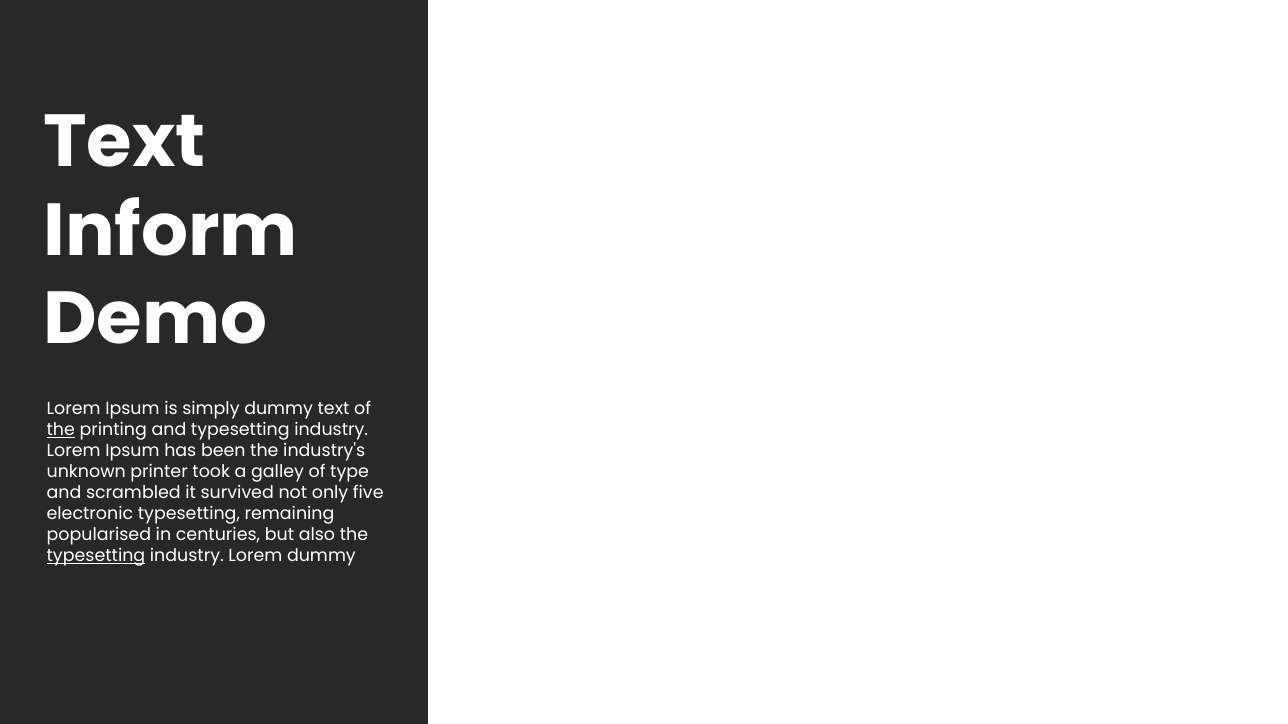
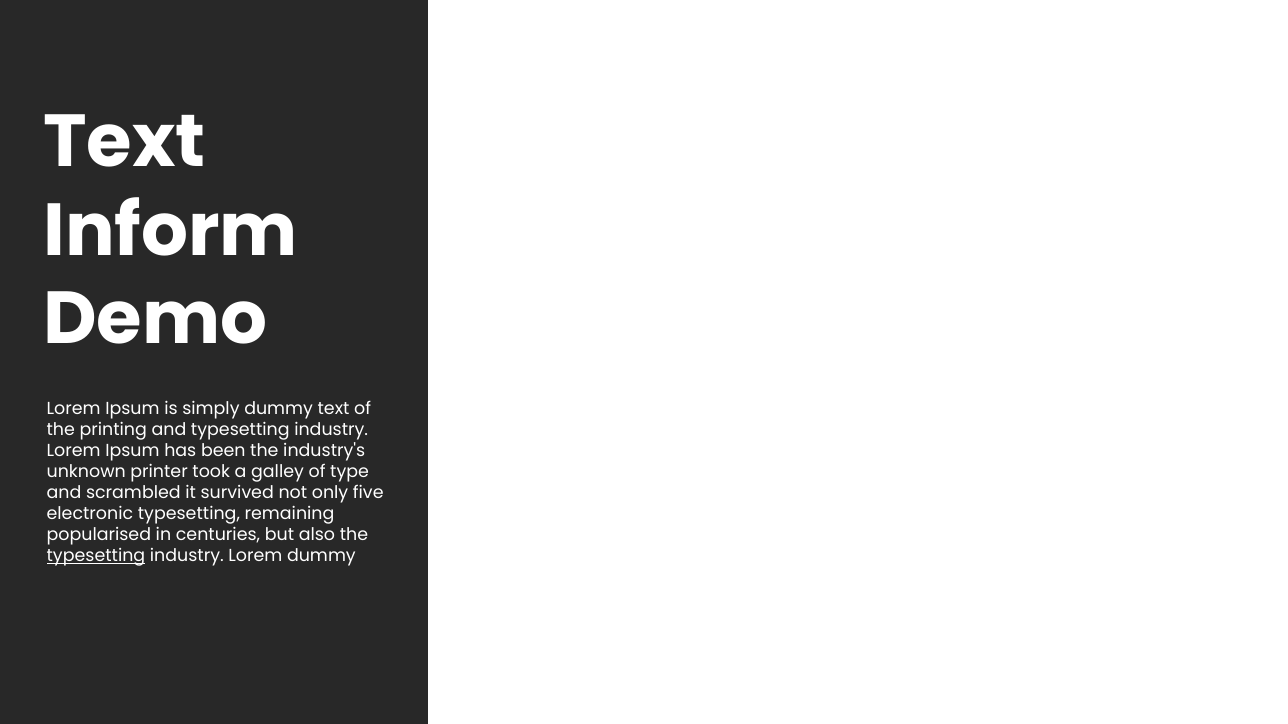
the at (61, 430) underline: present -> none
